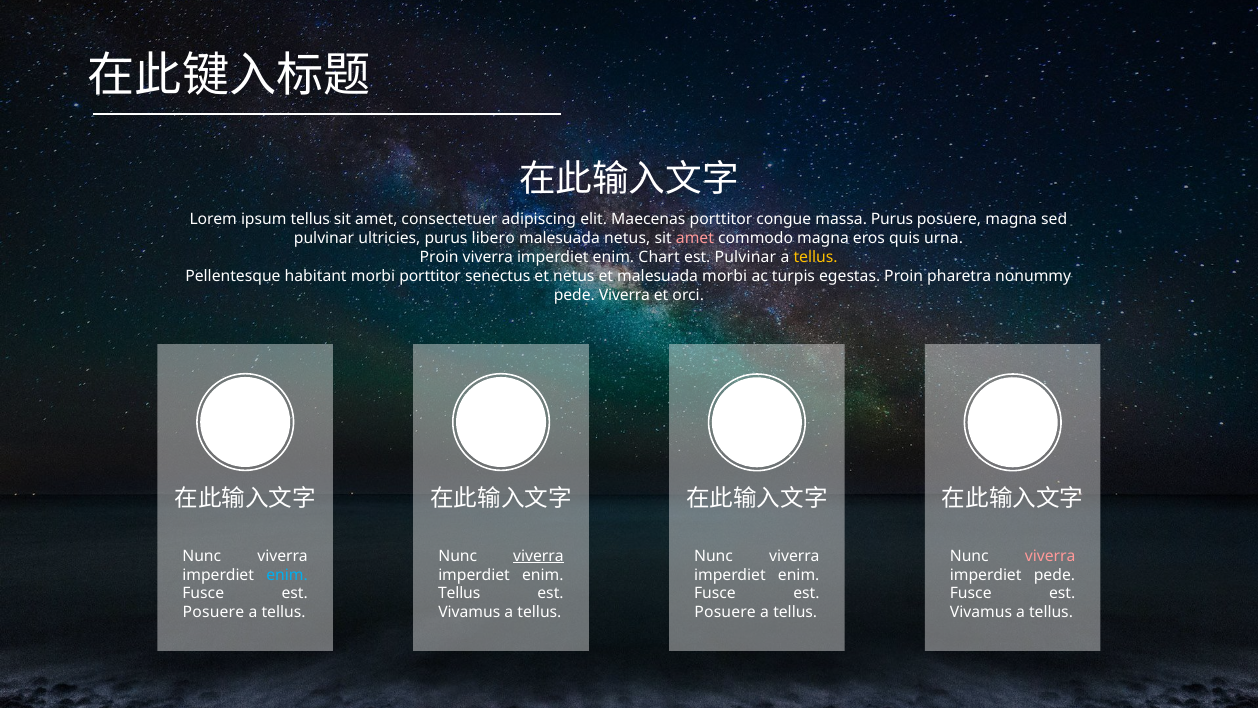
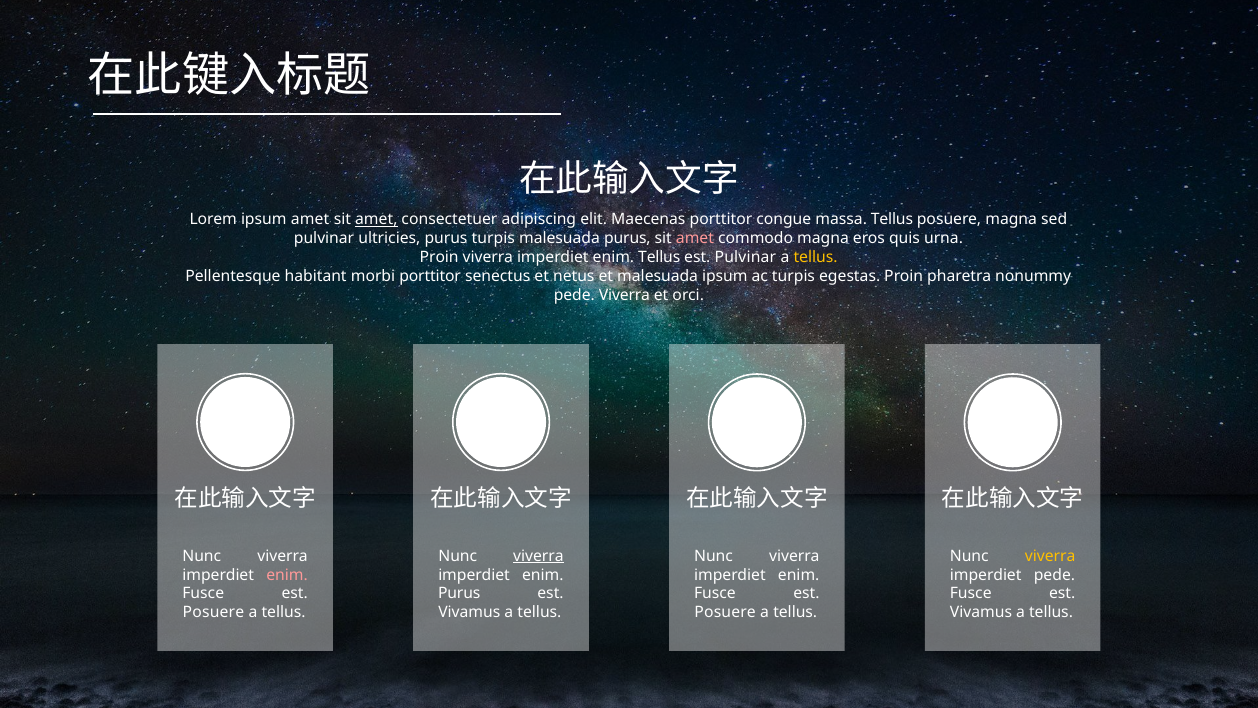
ipsum tellus: tellus -> amet
amet at (376, 219) underline: none -> present
massa Purus: Purus -> Tellus
purus libero: libero -> turpis
malesuada netus: netus -> purus
enim Chart: Chart -> Tellus
malesuada morbi: morbi -> ipsum
viverra at (1050, 556) colour: pink -> yellow
enim at (287, 575) colour: light blue -> pink
Tellus at (459, 593): Tellus -> Purus
